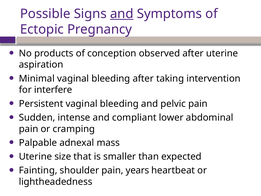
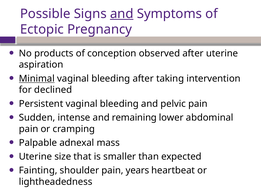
Minimal underline: none -> present
interfere: interfere -> declined
compliant: compliant -> remaining
